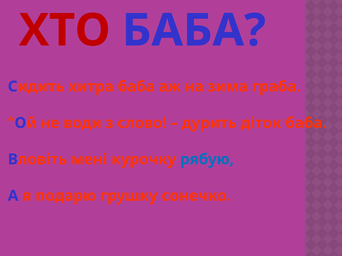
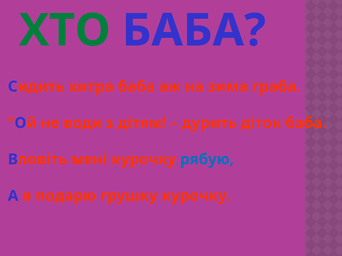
ХТО colour: red -> green
слово: слово -> дітям
грушку сонечко: сонечко -> курочку
